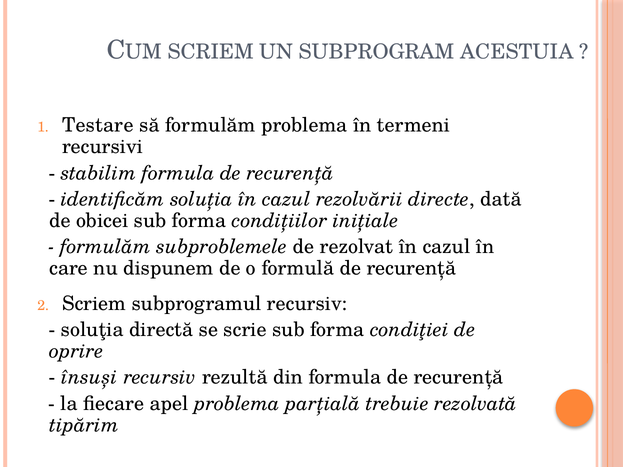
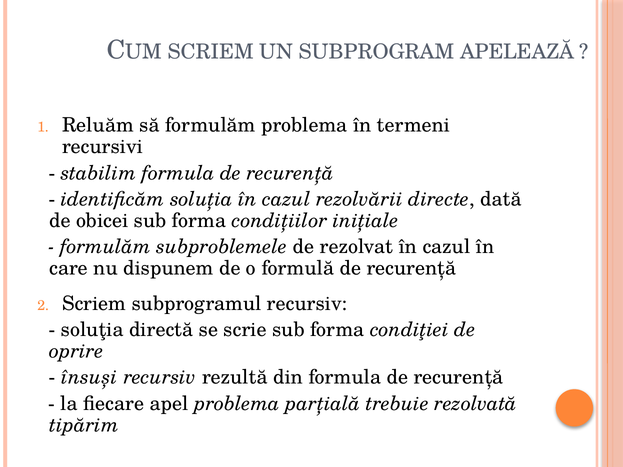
ACESTUIA: ACESTUIA -> APELEAZĂ
Testare: Testare -> Reluăm
